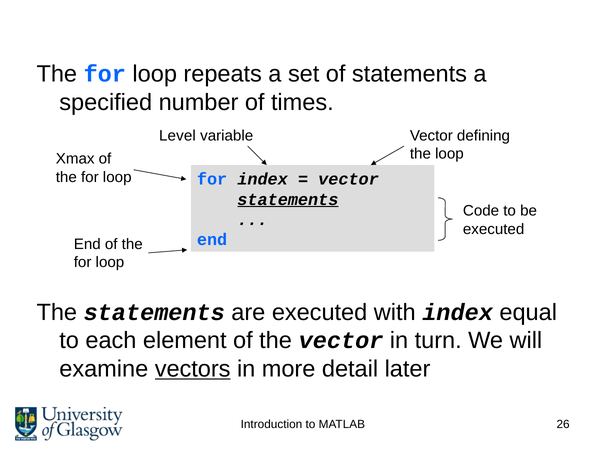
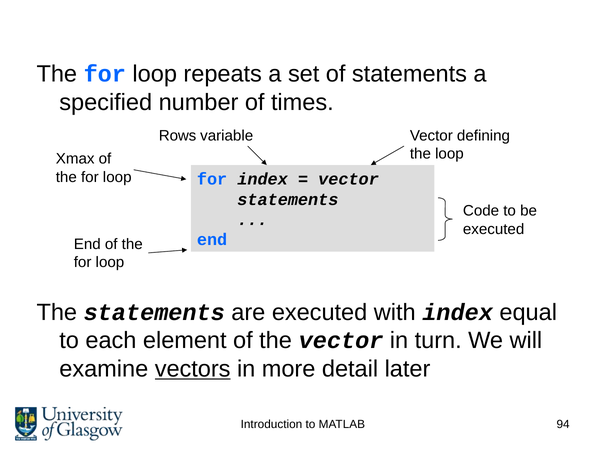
Level: Level -> Rows
statements at (288, 200) underline: present -> none
26: 26 -> 94
